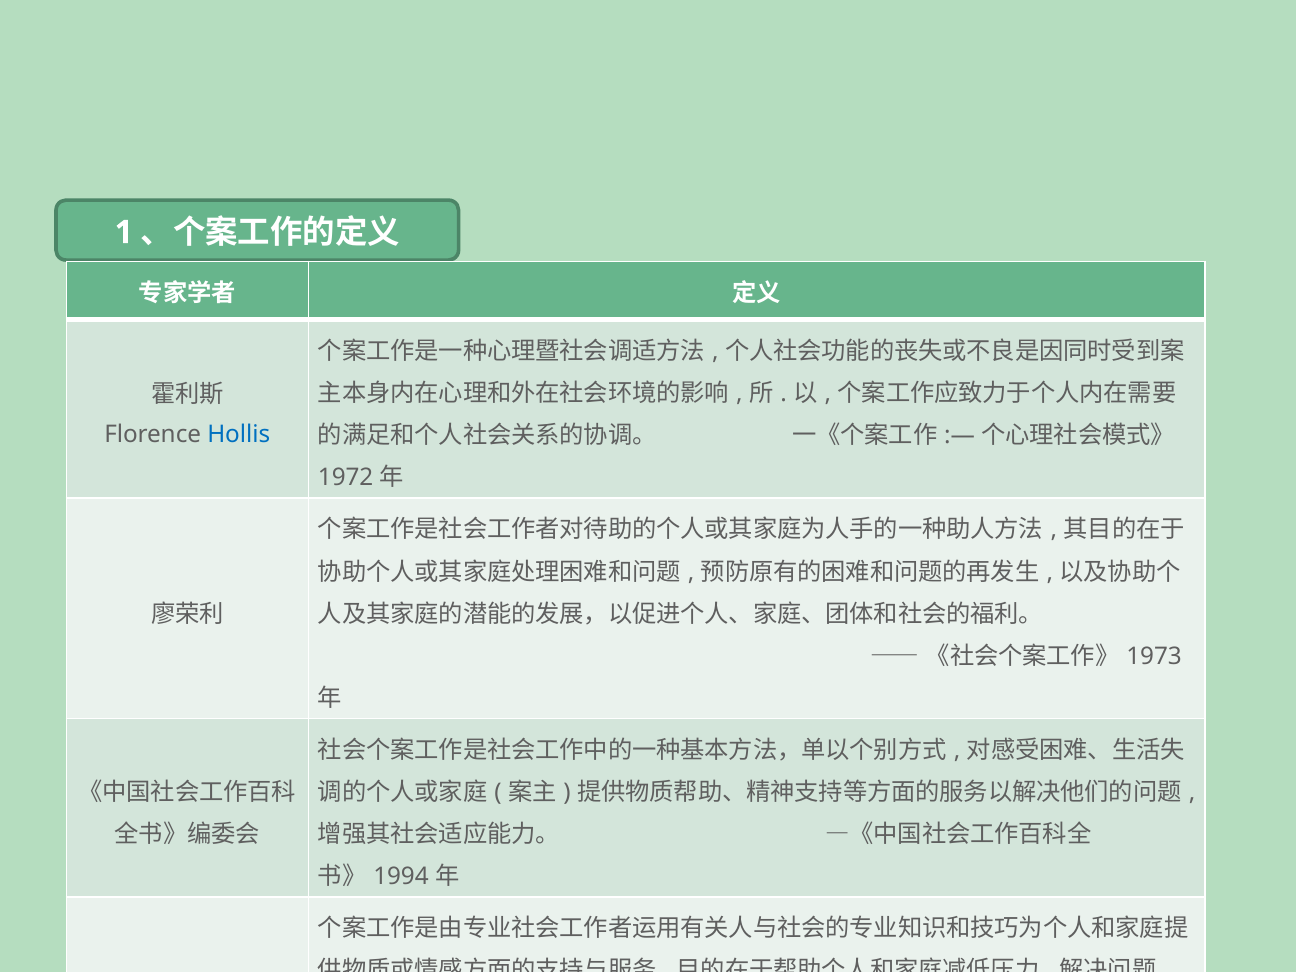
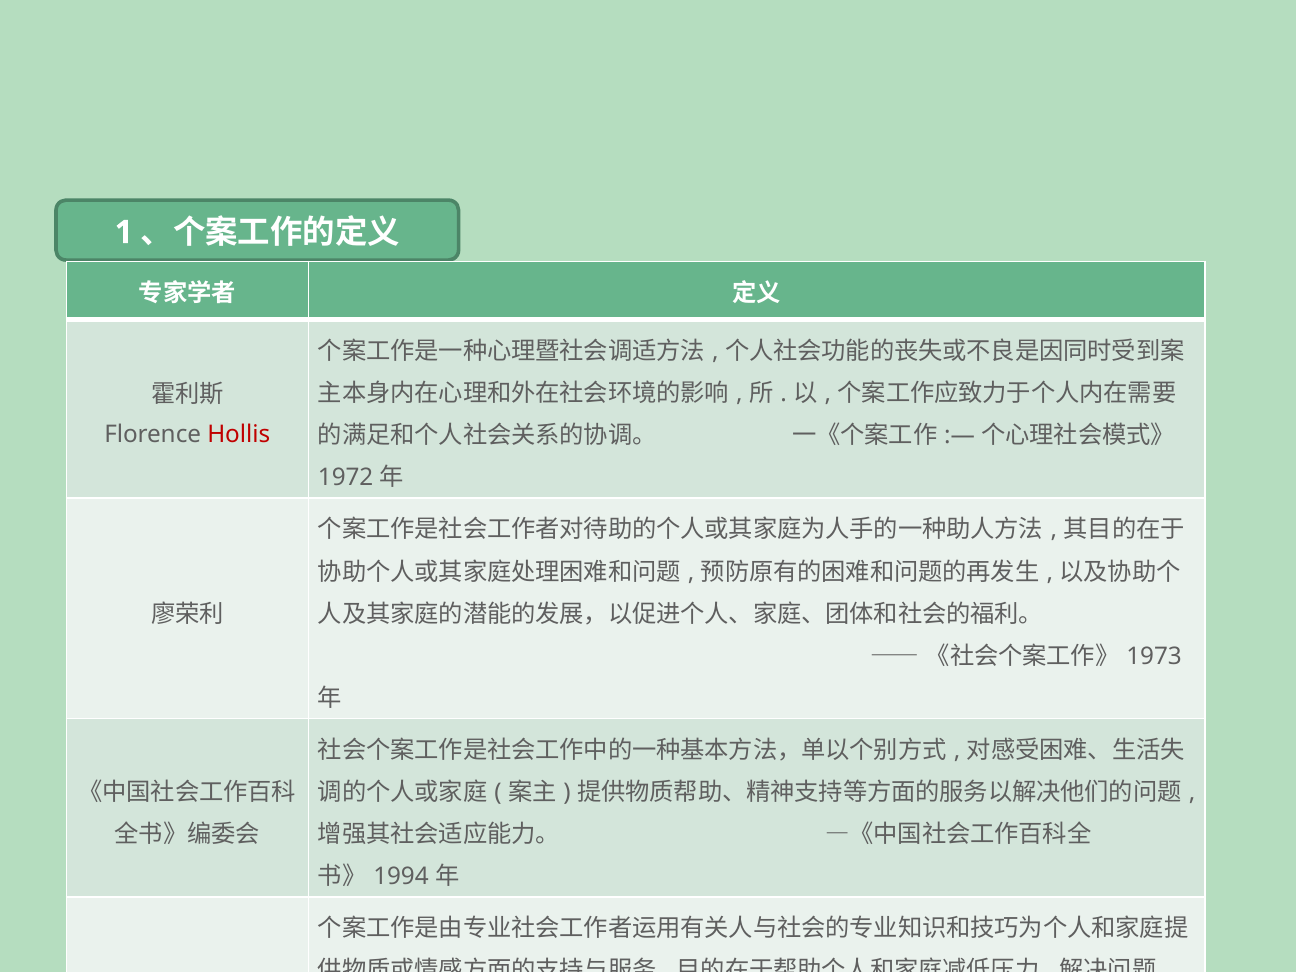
Hollis colour: blue -> red
